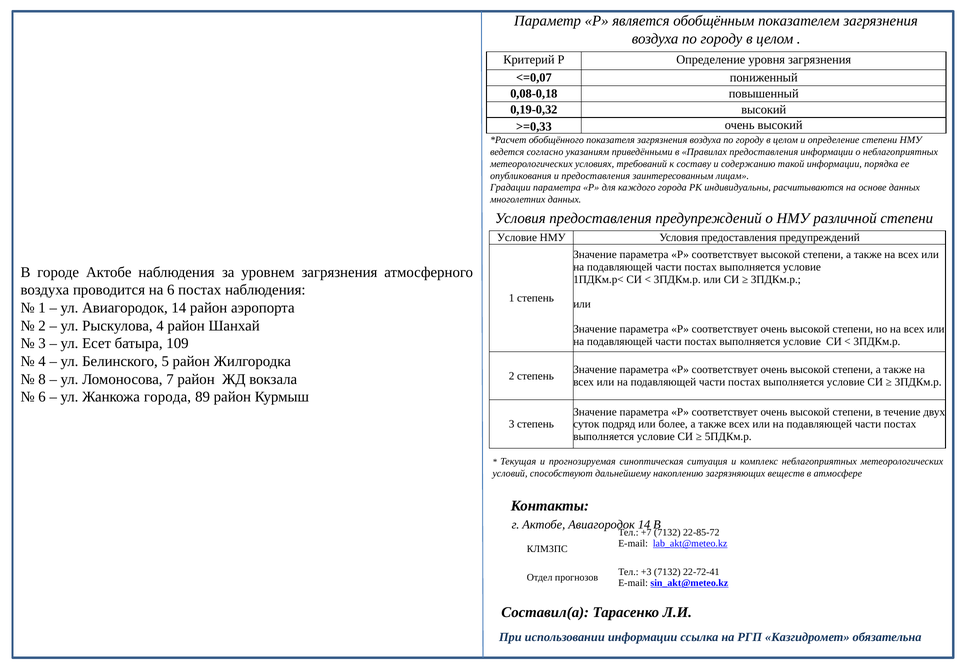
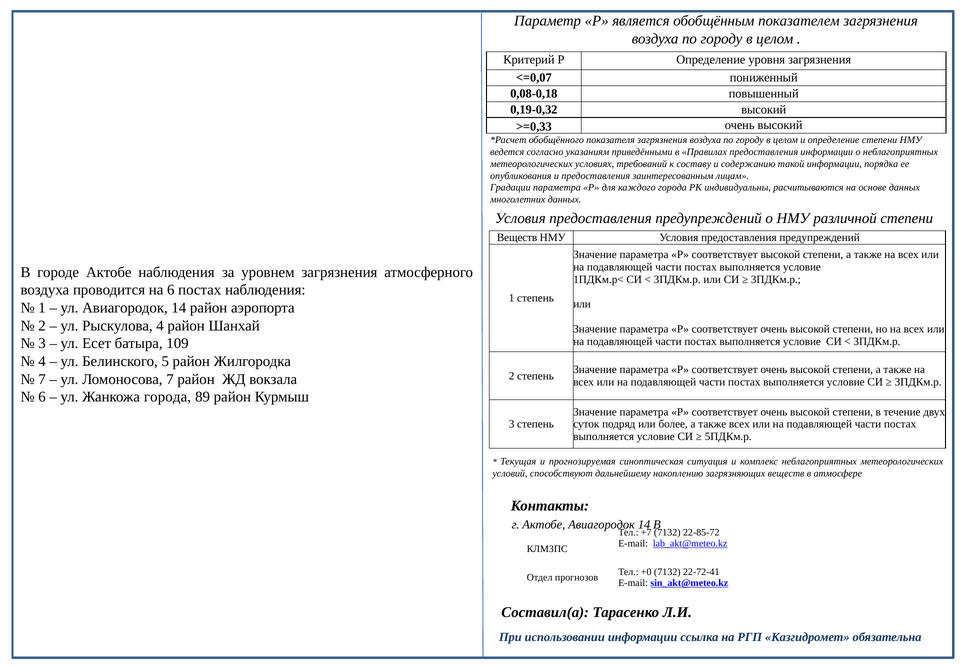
Условие at (517, 238): Условие -> Веществ
8 at (42, 379): 8 -> 7
+3: +3 -> +0
